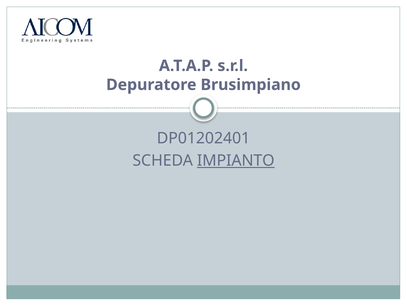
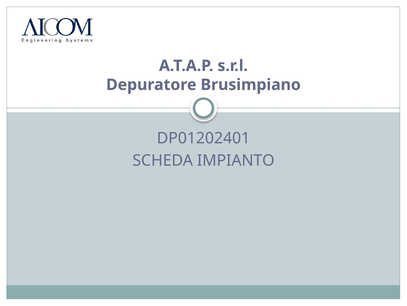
IMPIANTO underline: present -> none
